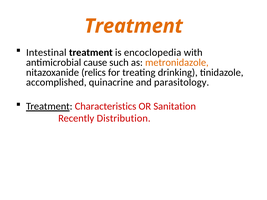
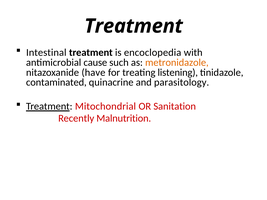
Treatment at (134, 26) colour: orange -> black
relics: relics -> have
drinking: drinking -> listening
accomplished: accomplished -> contaminated
Characteristics: Characteristics -> Mitochondrial
Distribution: Distribution -> Malnutrition
